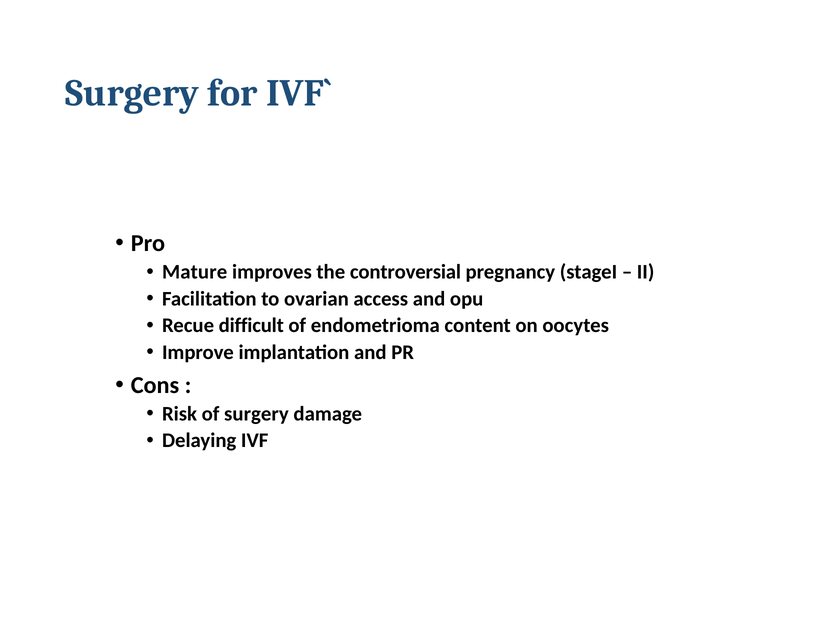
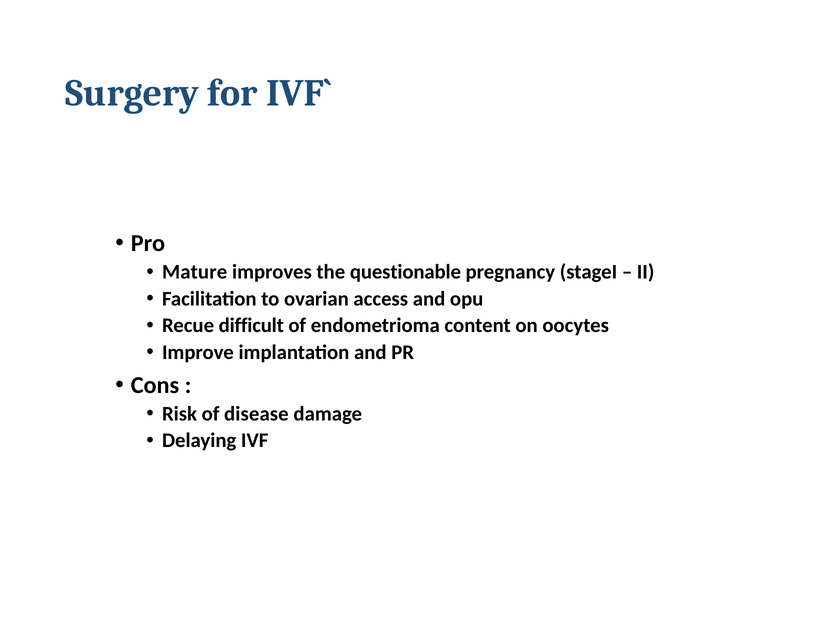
controversial: controversial -> questionable
of surgery: surgery -> disease
